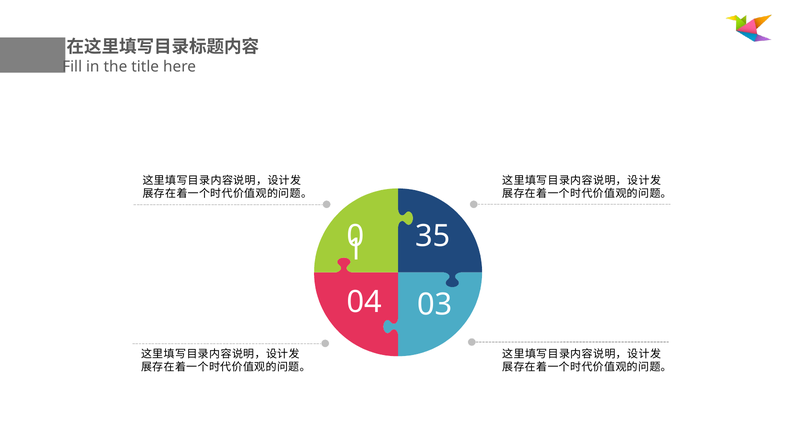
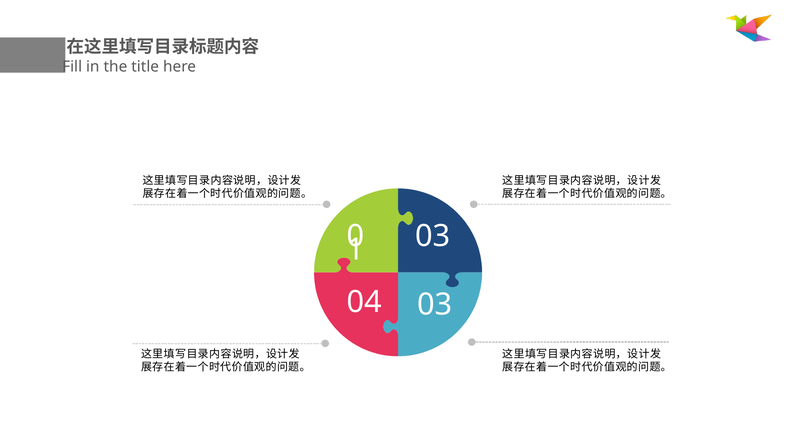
35 at (433, 236): 35 -> 03
